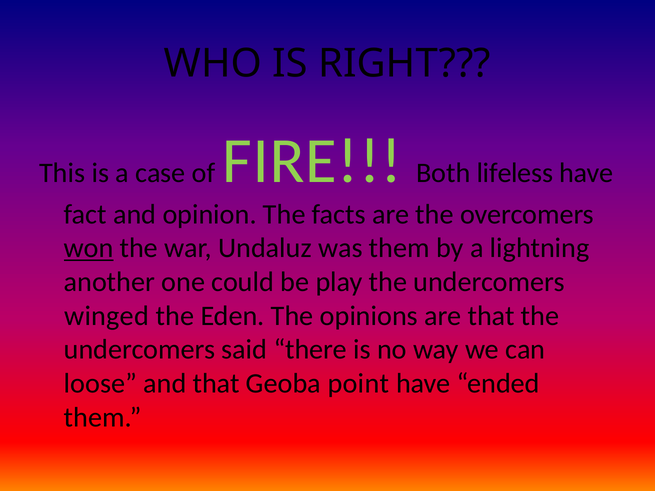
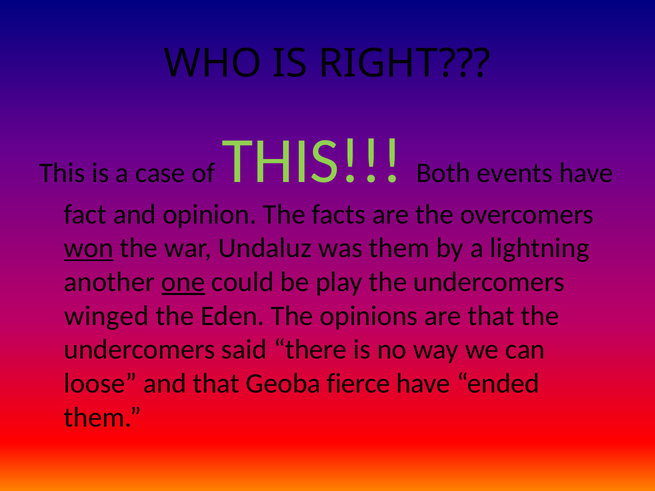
of FIRE: FIRE -> THIS
lifeless: lifeless -> events
one underline: none -> present
point: point -> fierce
